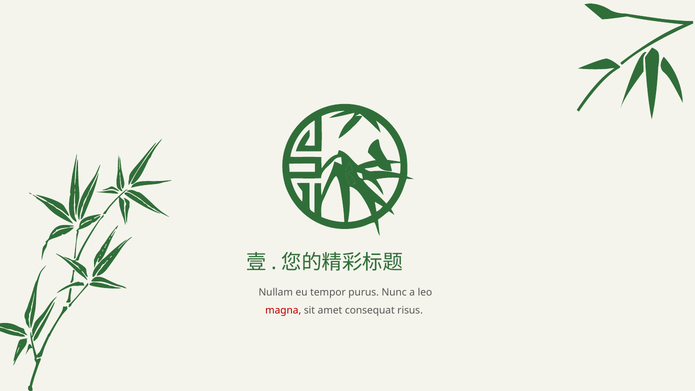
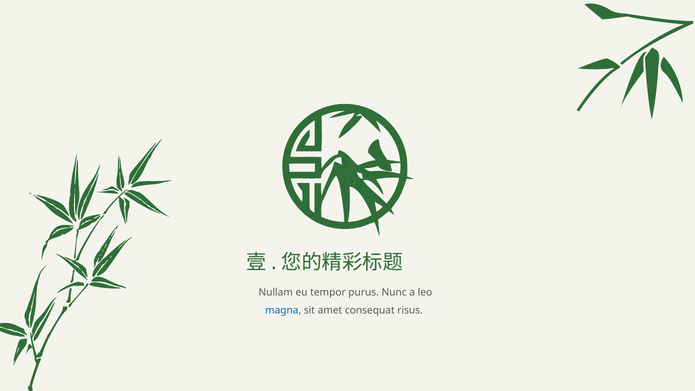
magna colour: red -> blue
